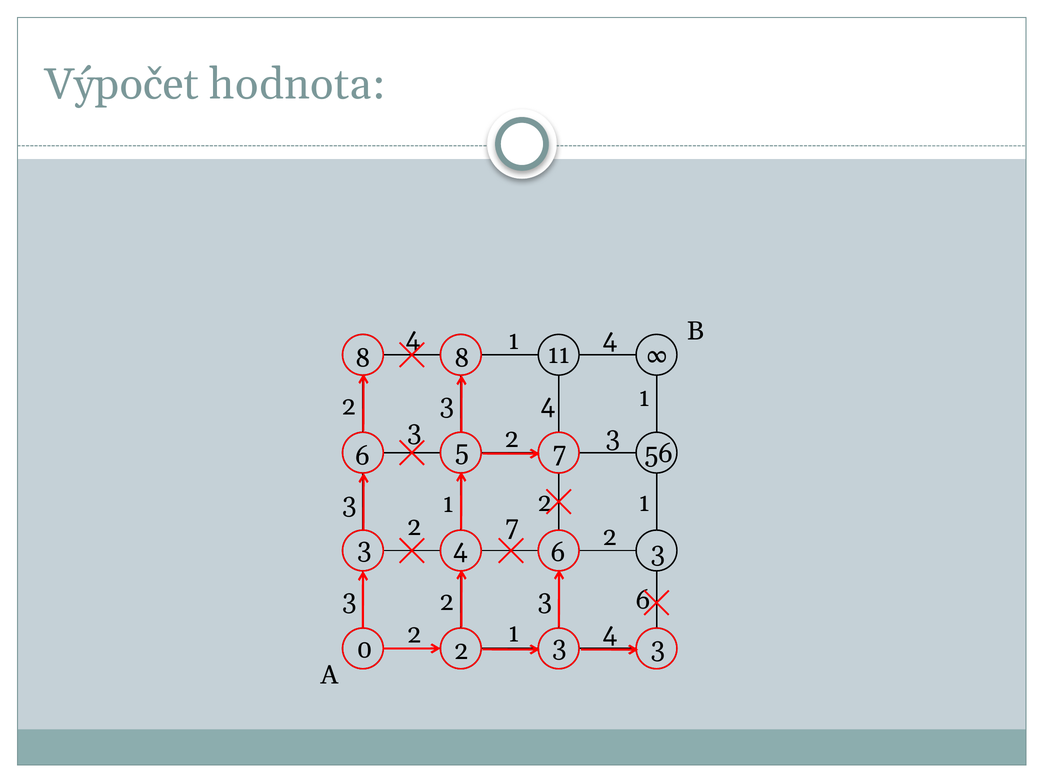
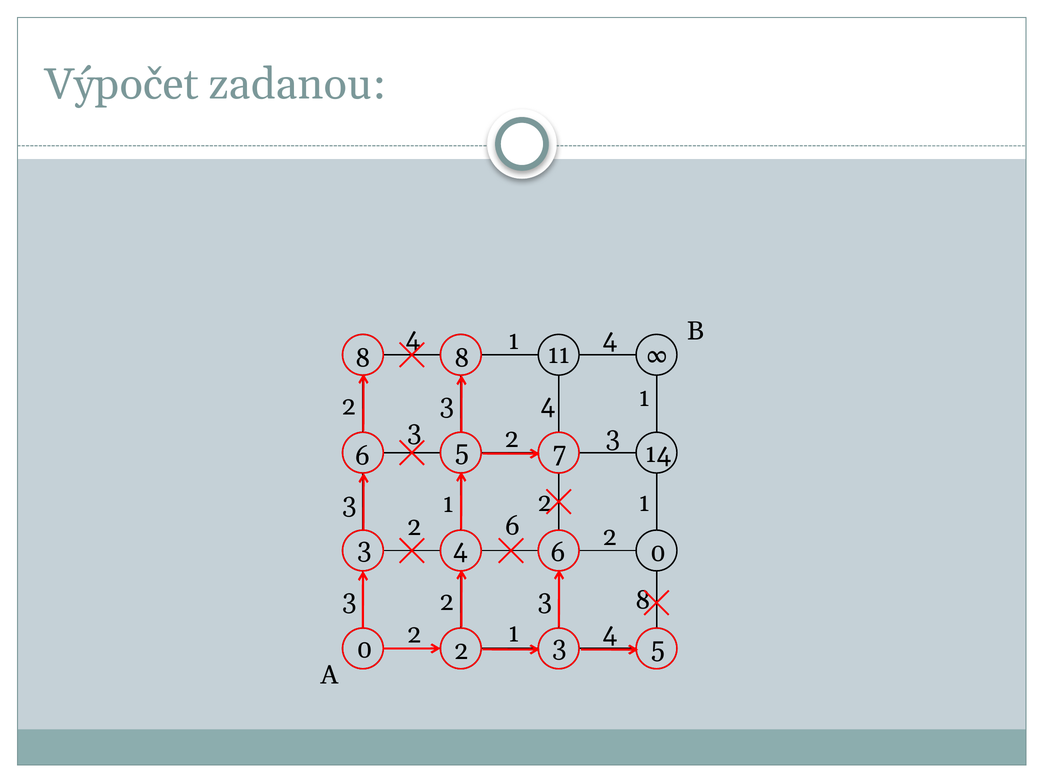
hodnota: hodnota -> zadanou
56: 56 -> 14
2 7: 7 -> 6
3 at (658, 553): 3 -> 0
6 at (643, 600): 6 -> 8
2 3 3: 3 -> 5
